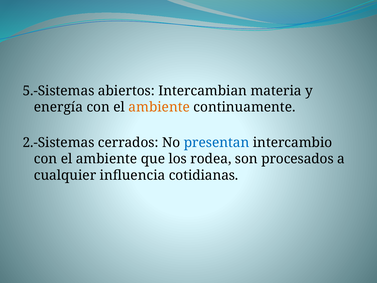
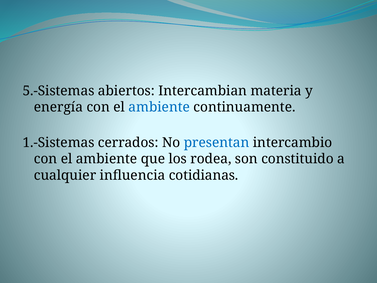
ambiente at (159, 107) colour: orange -> blue
2.-Sistemas: 2.-Sistemas -> 1.-Sistemas
procesados: procesados -> constituido
